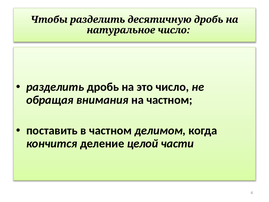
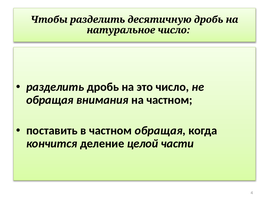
частном делимом: делимом -> обращая
